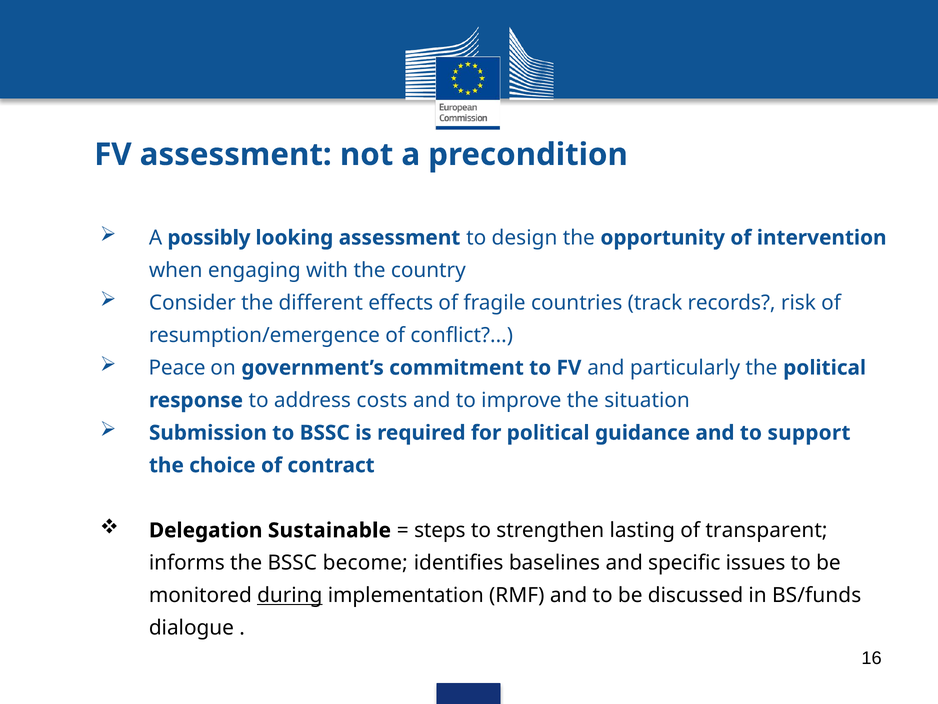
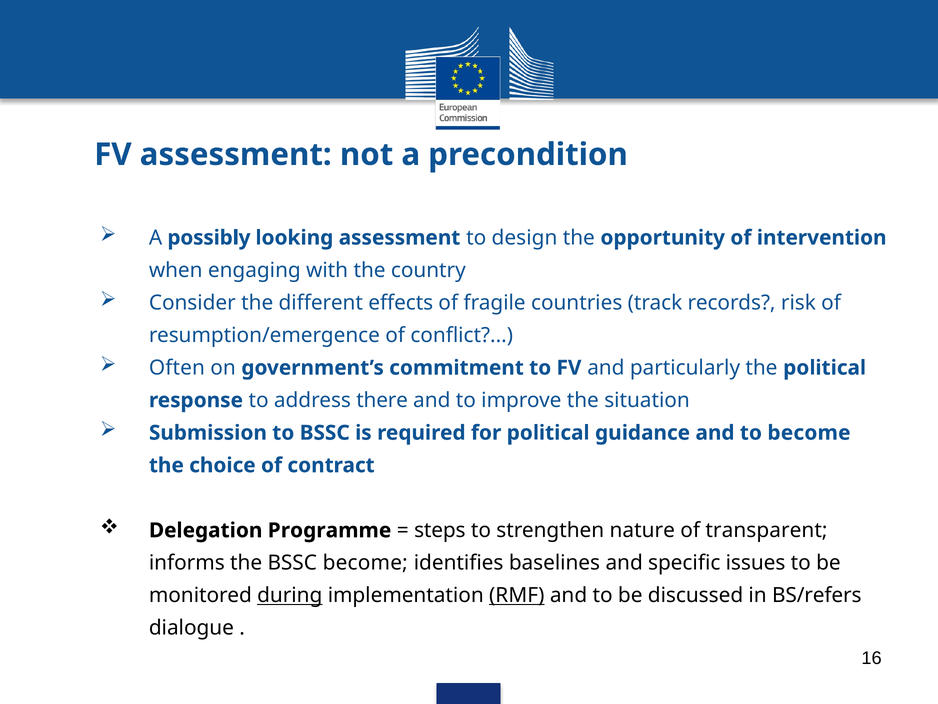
Peace: Peace -> Often
costs: costs -> there
to support: support -> become
Sustainable: Sustainable -> Programme
lasting: lasting -> nature
RMF underline: none -> present
BS/funds: BS/funds -> BS/refers
